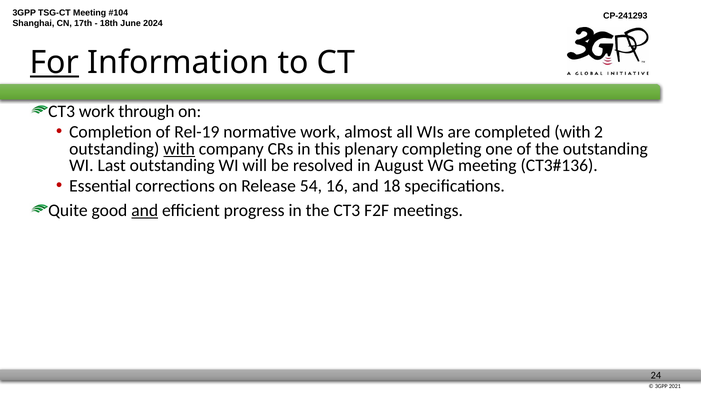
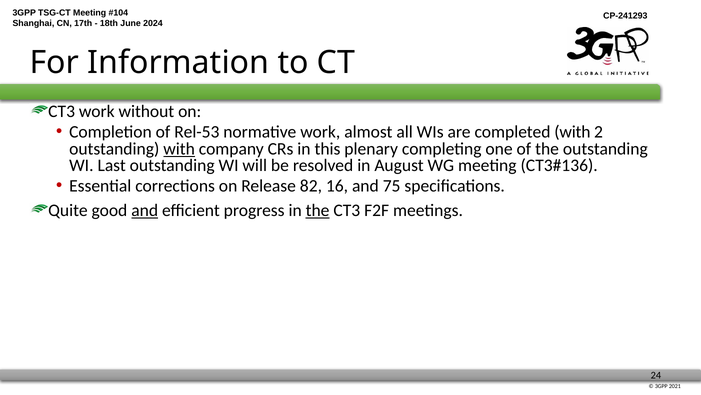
For underline: present -> none
through: through -> without
Rel-19: Rel-19 -> Rel-53
54: 54 -> 82
18: 18 -> 75
the at (318, 210) underline: none -> present
